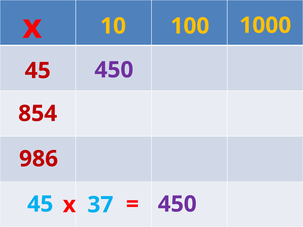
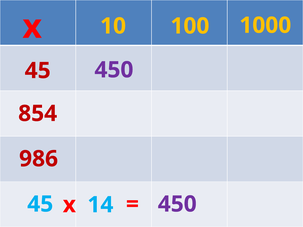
37: 37 -> 14
